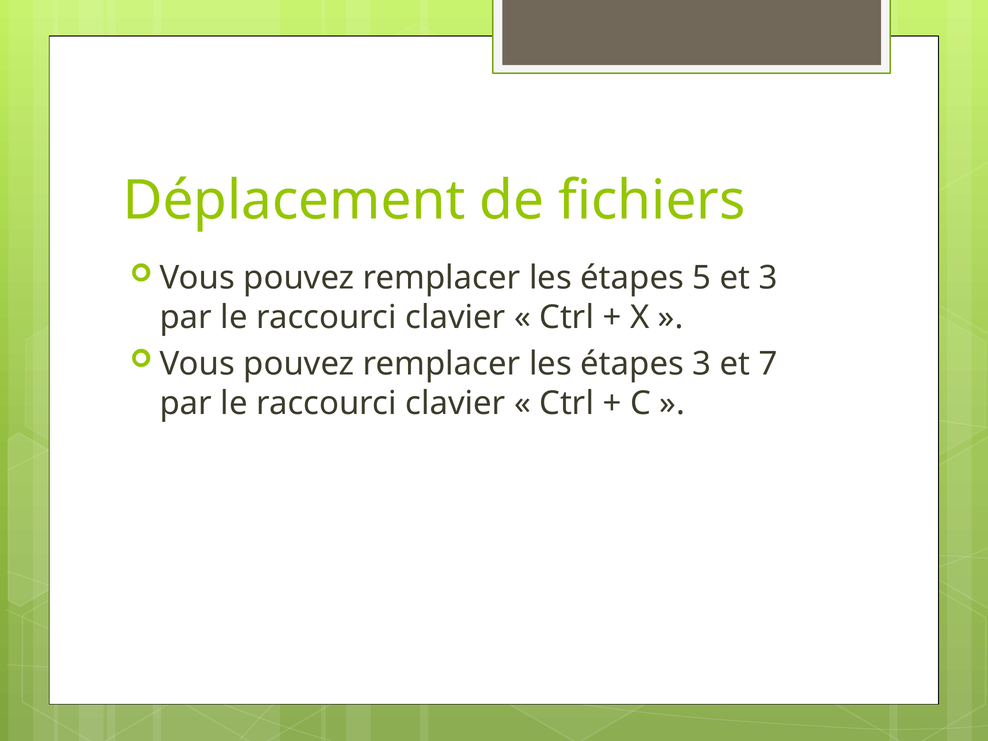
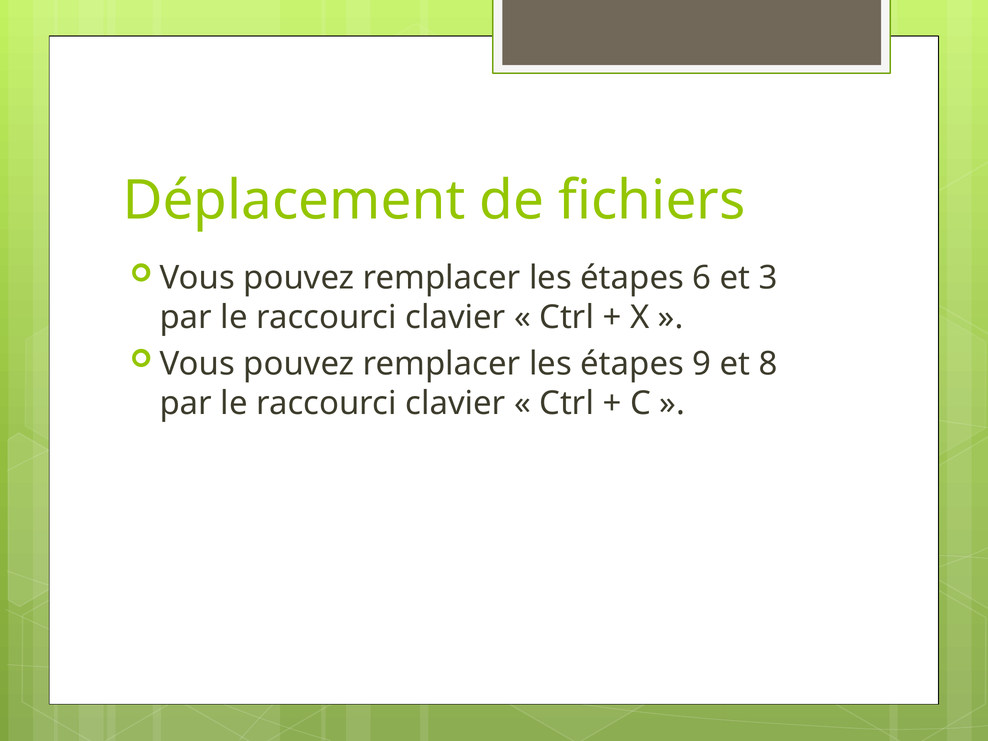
5: 5 -> 6
étapes 3: 3 -> 9
7: 7 -> 8
